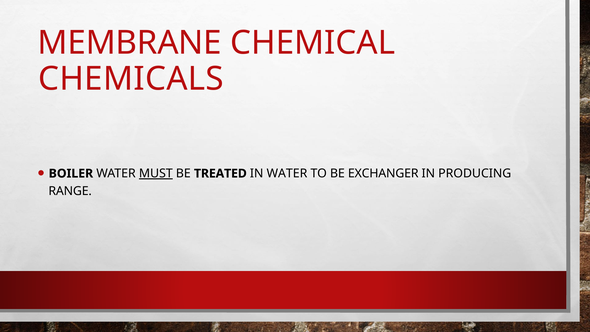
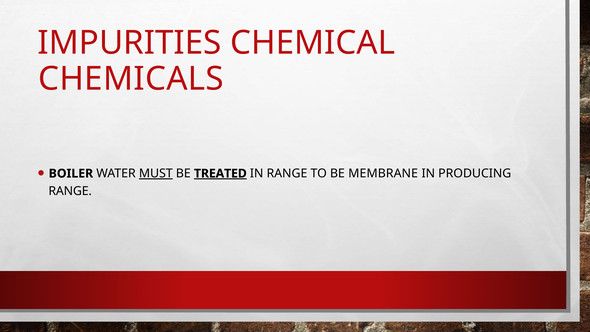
MEMBRANE: MEMBRANE -> IMPURITIES
TREATED underline: none -> present
IN WATER: WATER -> RANGE
EXCHANGER: EXCHANGER -> MEMBRANE
